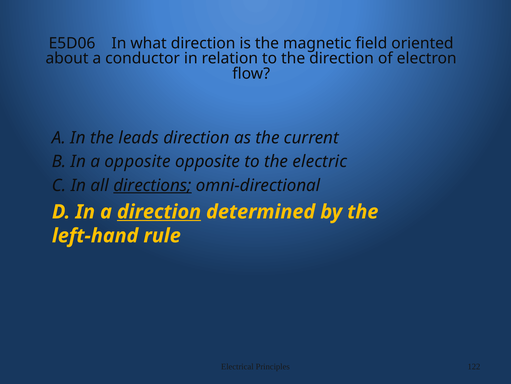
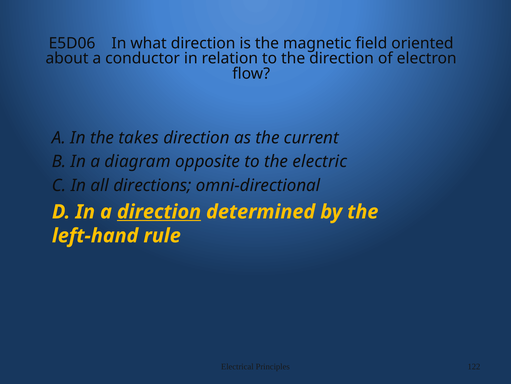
leads: leads -> takes
a opposite: opposite -> diagram
directions underline: present -> none
